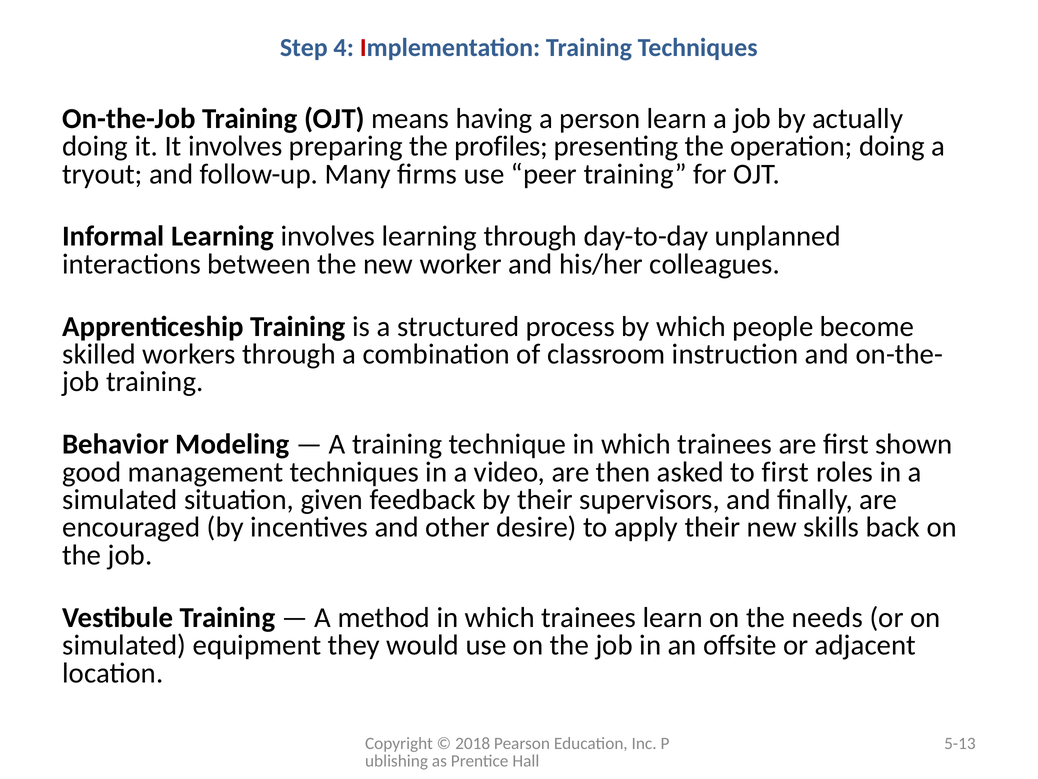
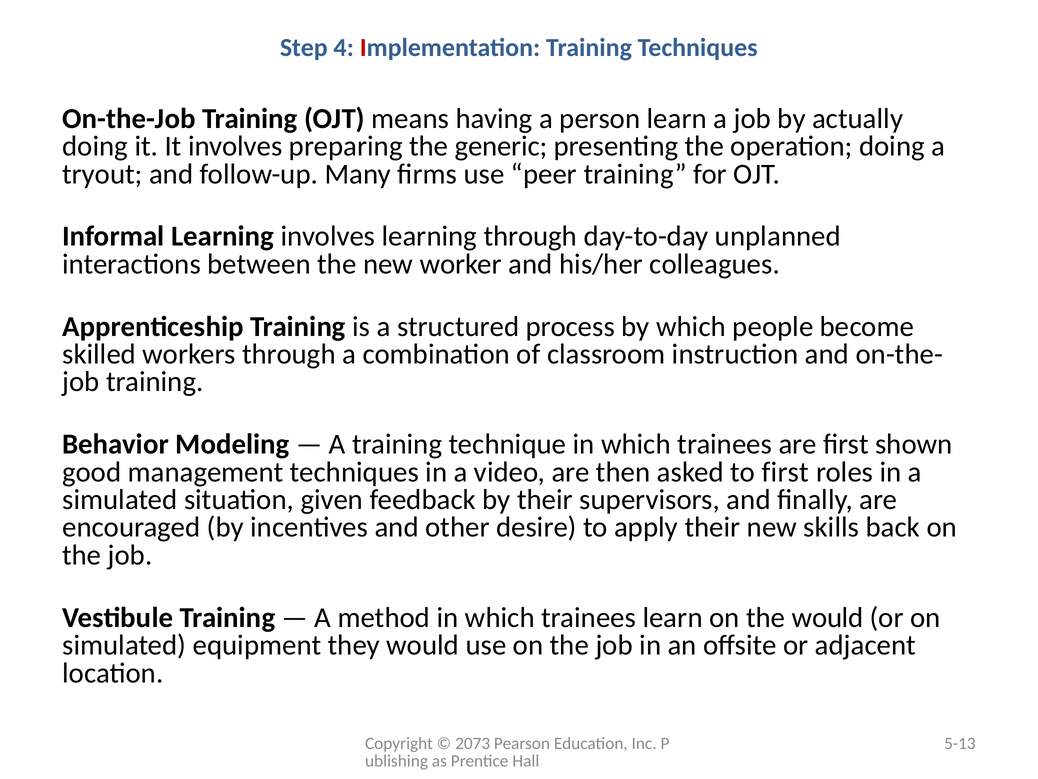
profiles: profiles -> generic
the needs: needs -> would
2018: 2018 -> 2073
